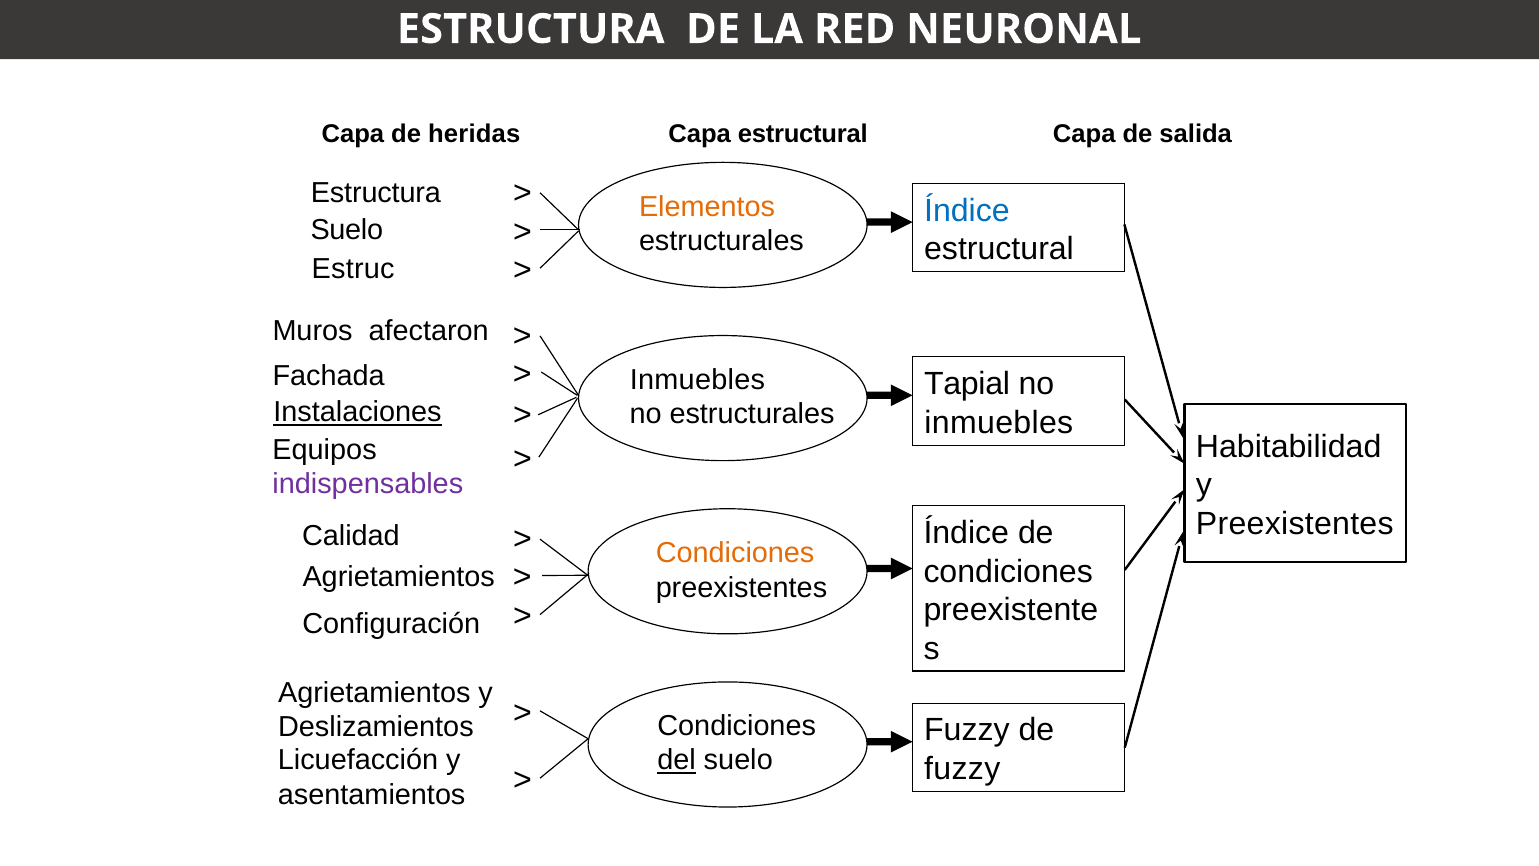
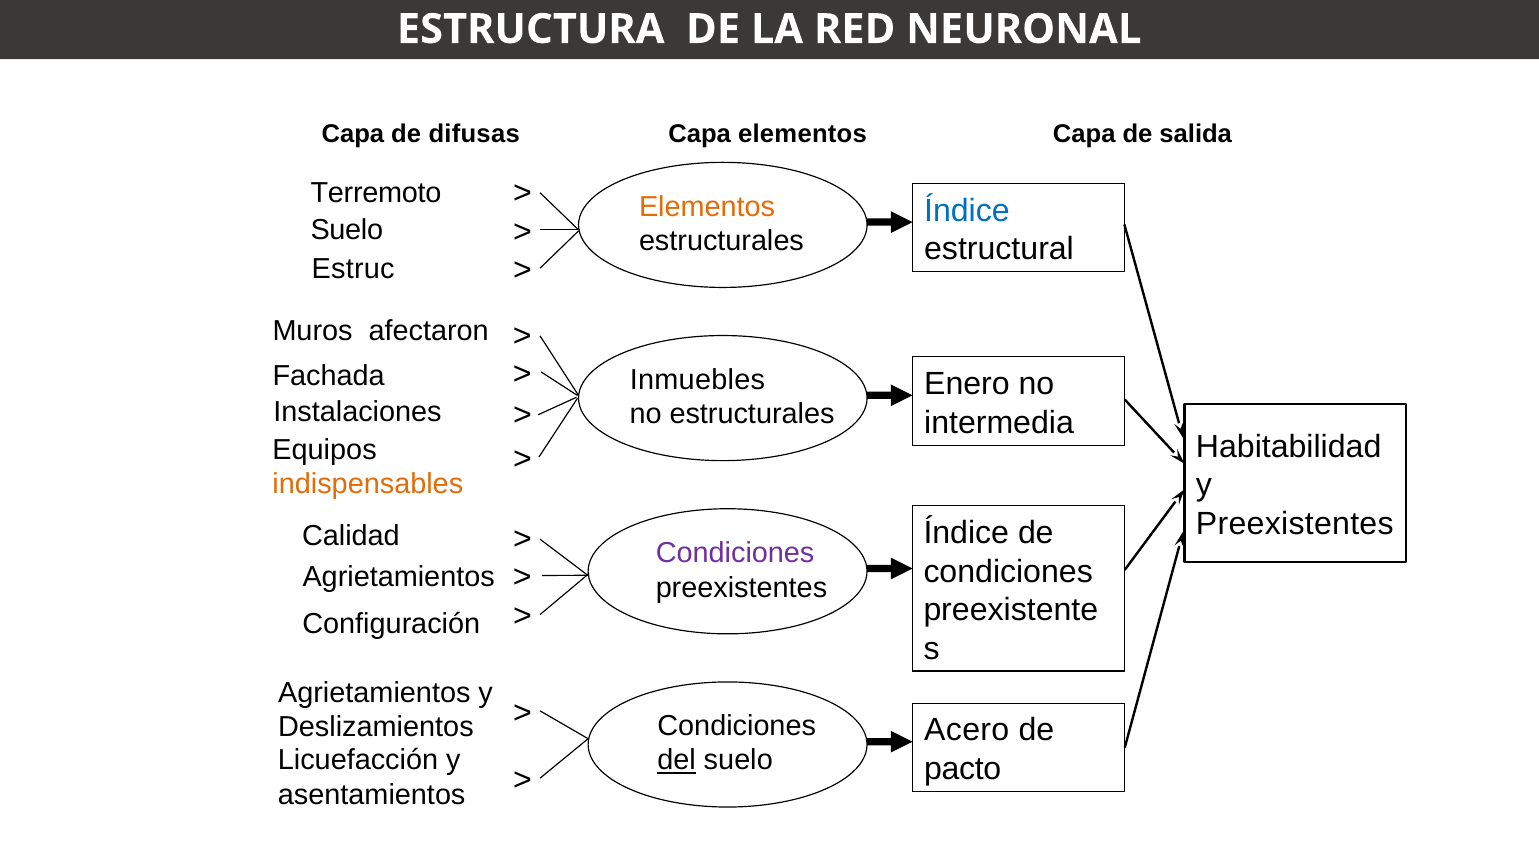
heridas: heridas -> difusas
Capa estructural: estructural -> elementos
Estructura at (376, 193): Estructura -> Terremoto
Tapial: Tapial -> Enero
Instalaciones underline: present -> none
inmuebles at (999, 422): inmuebles -> intermedia
indispensables colour: purple -> orange
Condiciones at (735, 553) colour: orange -> purple
Fuzzy at (967, 730): Fuzzy -> Acero
fuzzy at (962, 769): fuzzy -> pacto
